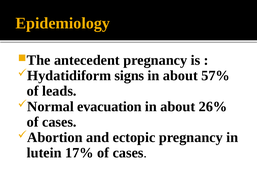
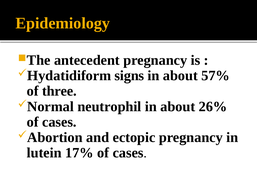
leads: leads -> three
evacuation: evacuation -> neutrophil
